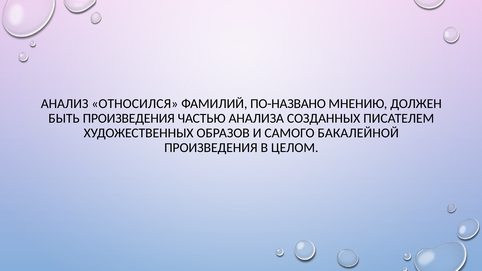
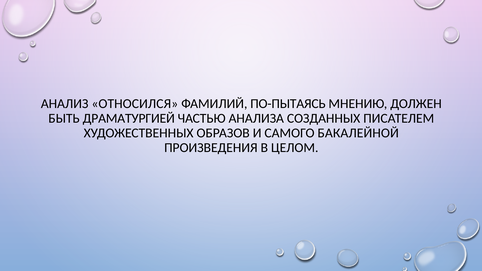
ПО-НАЗВАНО: ПО-НАЗВАНО -> ПО-ПЫТАЯСЬ
БЫТЬ ПРОИЗВЕДЕНИЯ: ПРОИЗВЕДЕНИЯ -> ДРАМАТУРГИЕЙ
